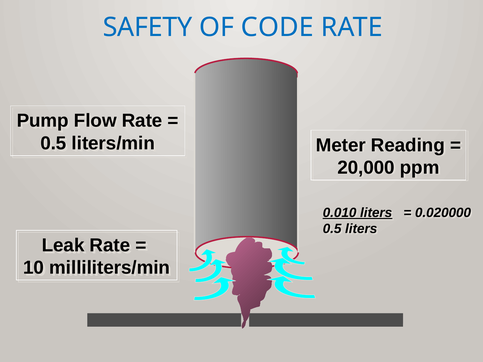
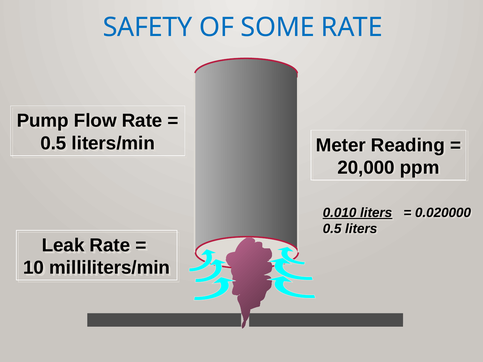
CODE: CODE -> SOME
